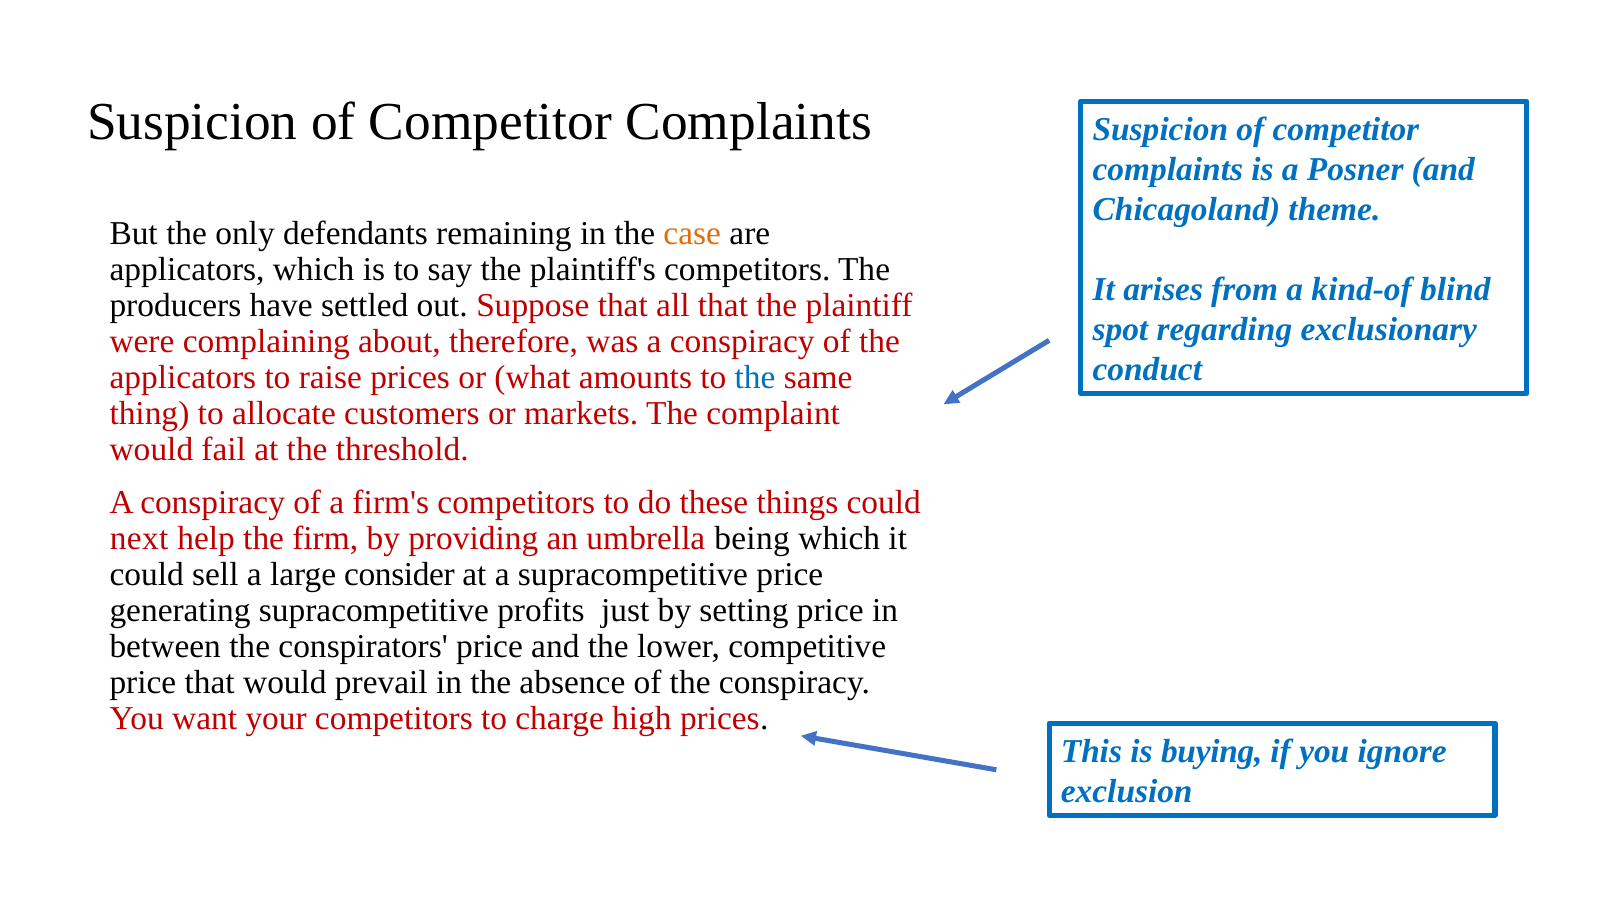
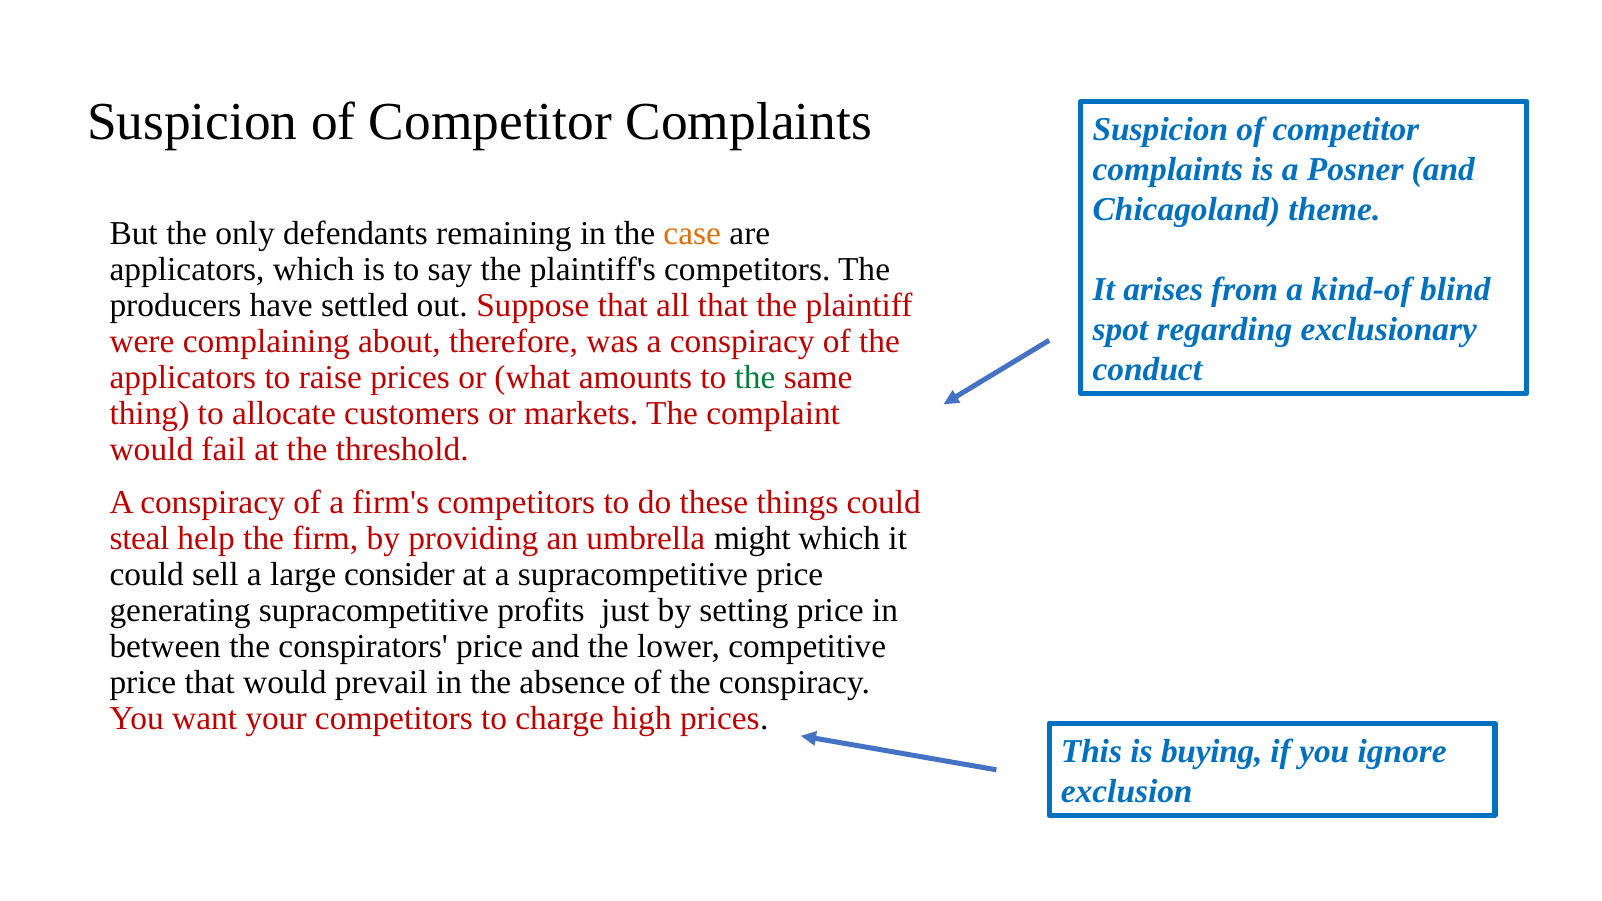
the at (755, 377) colour: blue -> green
next: next -> steal
being: being -> might
